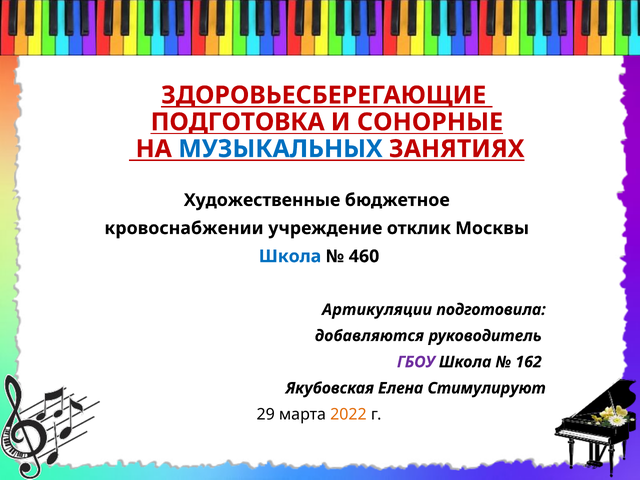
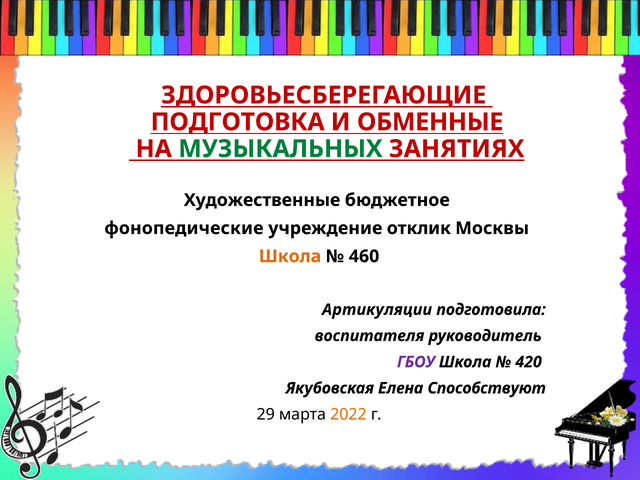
СОНОРНЫЕ: СОНОРНЫЕ -> ОБМЕННЫЕ
МУЗЫКАЛЬНЫХ colour: blue -> green
кровоснабжении: кровоснабжении -> фонопедические
Школа at (290, 256) colour: blue -> orange
добавляются: добавляются -> воспитателя
162: 162 -> 420
Стимулируют: Стимулируют -> Способствуют
